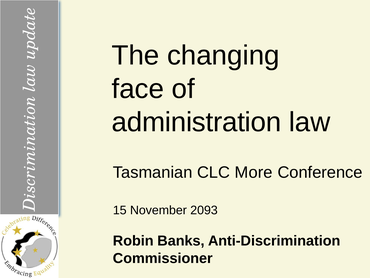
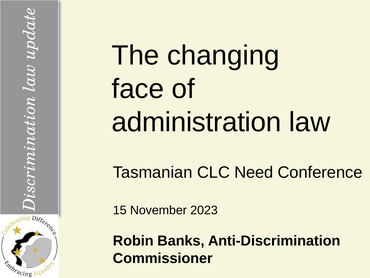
More: More -> Need
2093: 2093 -> 2023
